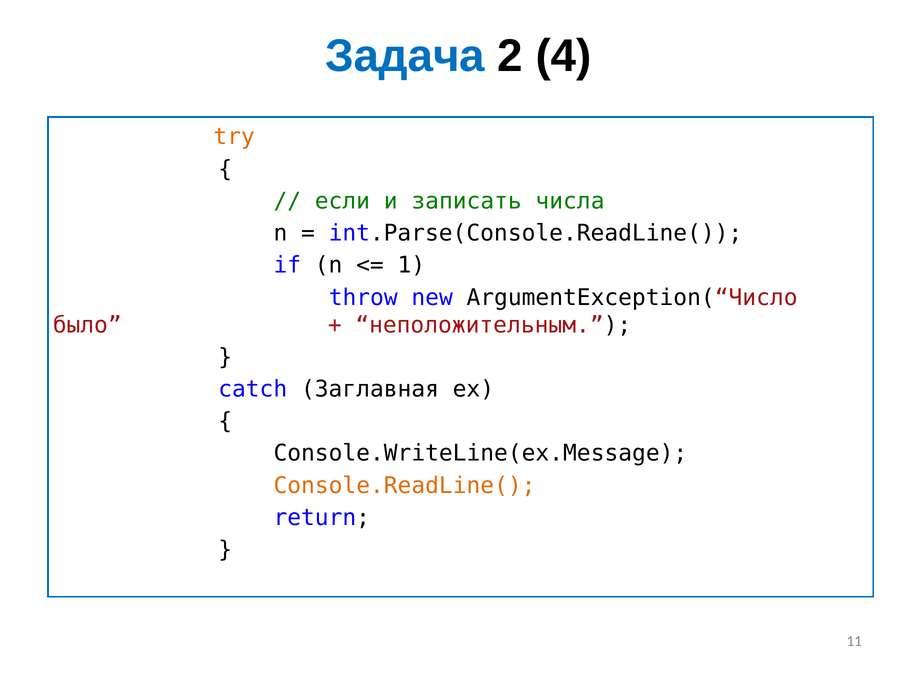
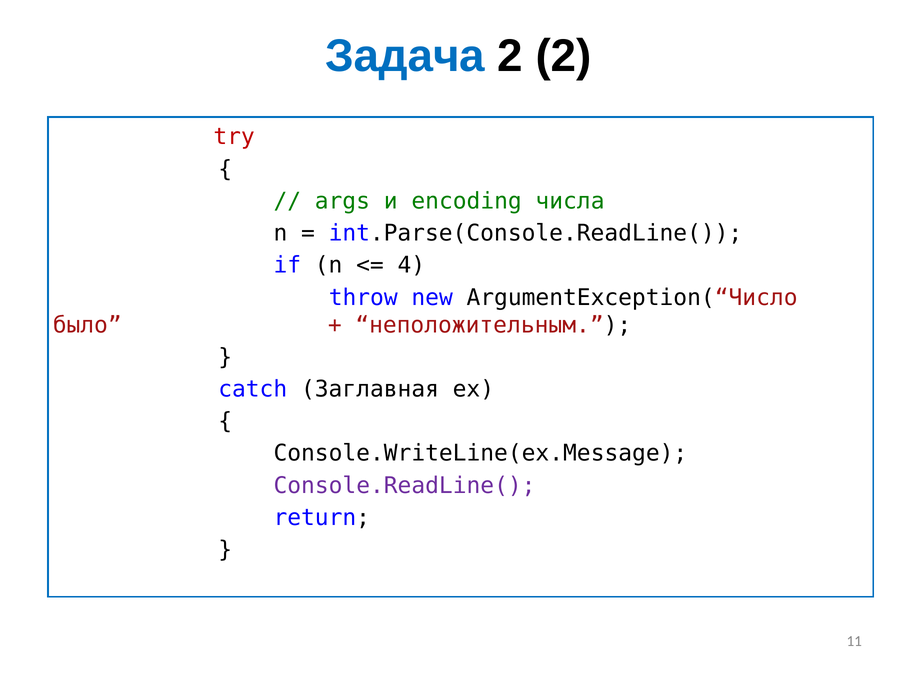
2 4: 4 -> 2
try colour: orange -> red
если: если -> args
записать: записать -> encoding
1: 1 -> 4
Console.ReadLine( colour: orange -> purple
